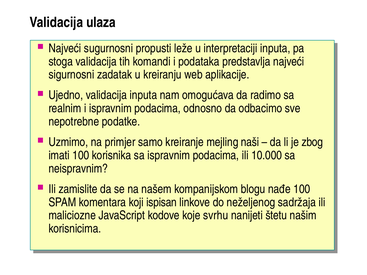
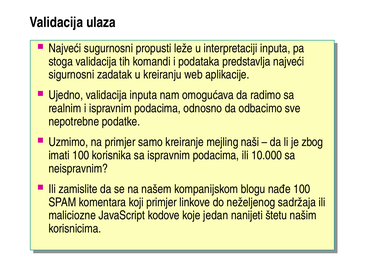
koji ispisan: ispisan -> primjer
svrhu: svrhu -> jedan
